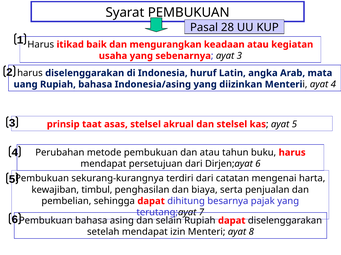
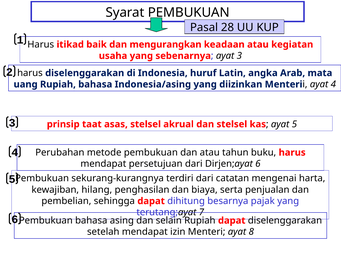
timbul: timbul -> hilang
